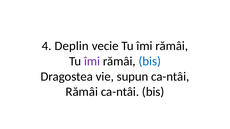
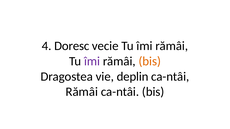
Deplin: Deplin -> Doresc
bis at (150, 61) colour: blue -> orange
supun: supun -> deplin
